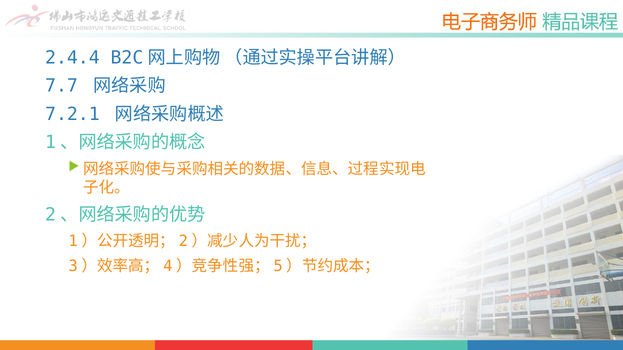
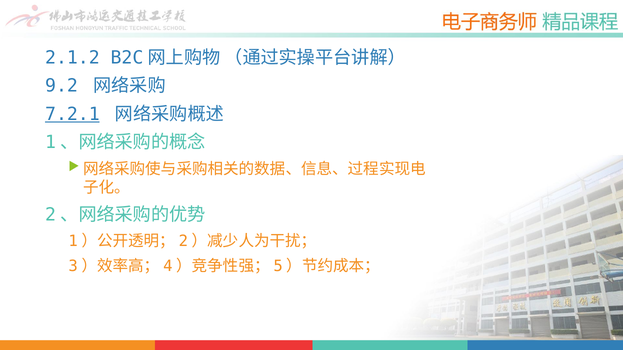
2.4.4: 2.4.4 -> 2.1.2
7.7: 7.7 -> 9.2
7.2.1 underline: none -> present
